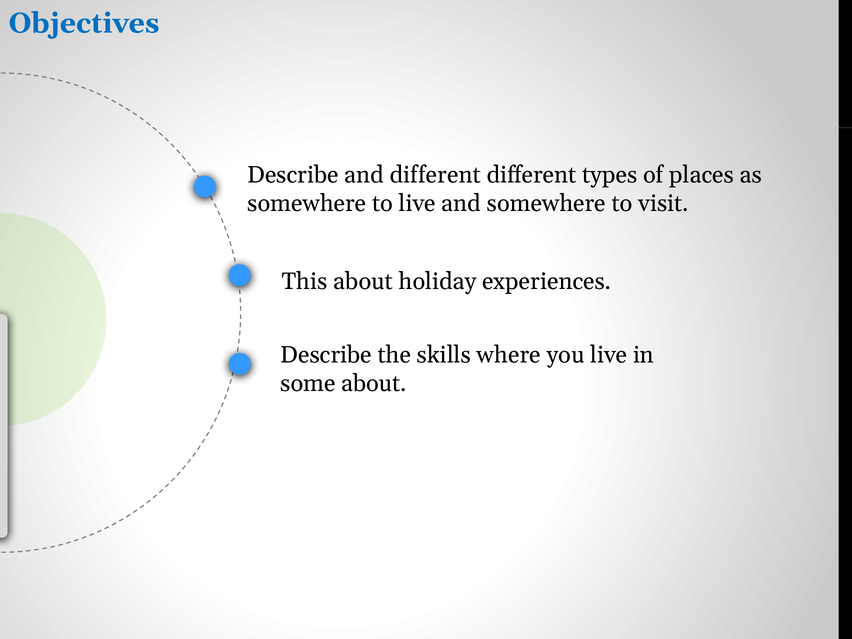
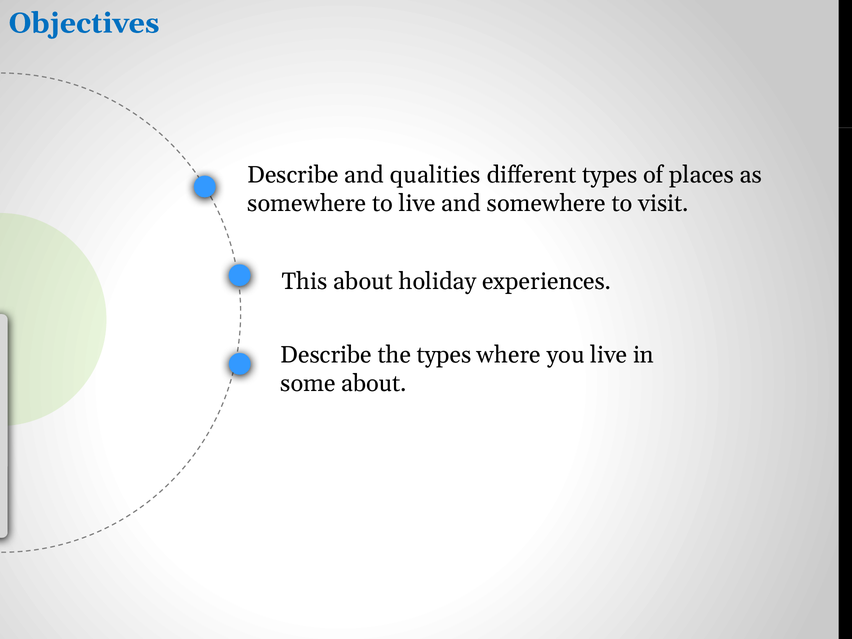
and different: different -> qualities
the skills: skills -> types
